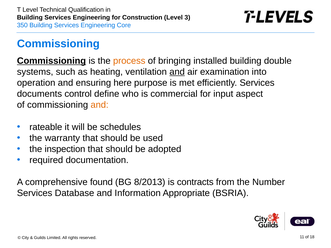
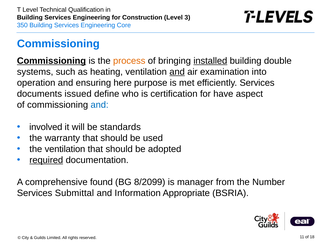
installed underline: none -> present
control: control -> issued
commercial: commercial -> certification
input: input -> have
and at (100, 105) colour: orange -> blue
rateable: rateable -> involved
schedules: schedules -> standards
the inspection: inspection -> ventilation
required underline: none -> present
8/2013: 8/2013 -> 8/2099
contracts: contracts -> manager
Database: Database -> Submittal
